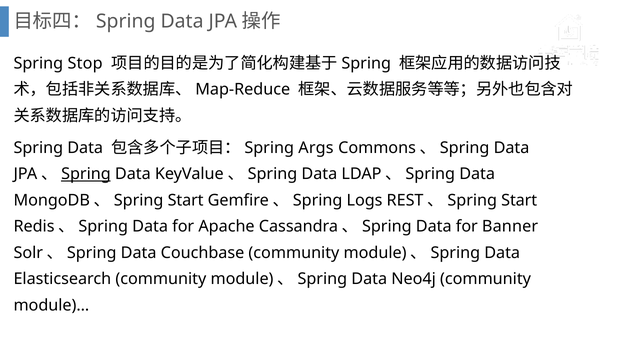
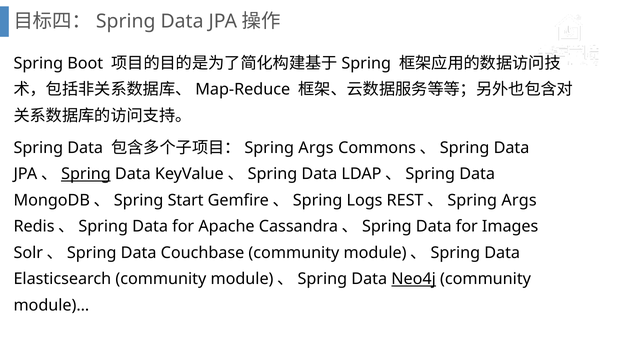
Stop: Stop -> Boot
Start at (519, 200): Start -> Args
Banner: Banner -> Images
Neo4j underline: none -> present
